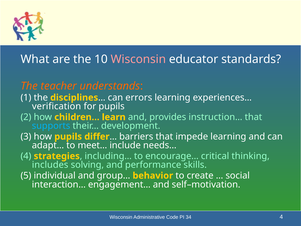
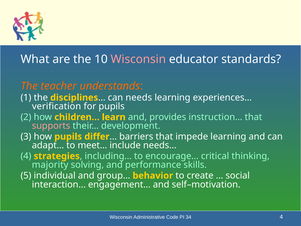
can errors: errors -> needs
supports colour: light blue -> pink
includes: includes -> majority
